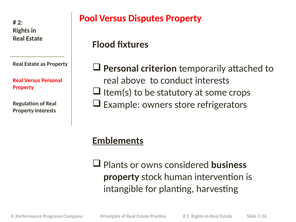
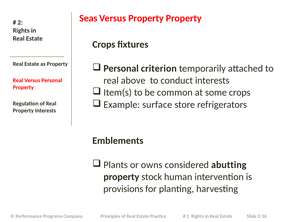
Pool: Pool -> Seas
Versus Disputes: Disputes -> Property
Flood at (104, 44): Flood -> Crops
statutory: statutory -> common
owners: owners -> surface
Emblements underline: present -> none
business: business -> abutting
intangible: intangible -> provisions
